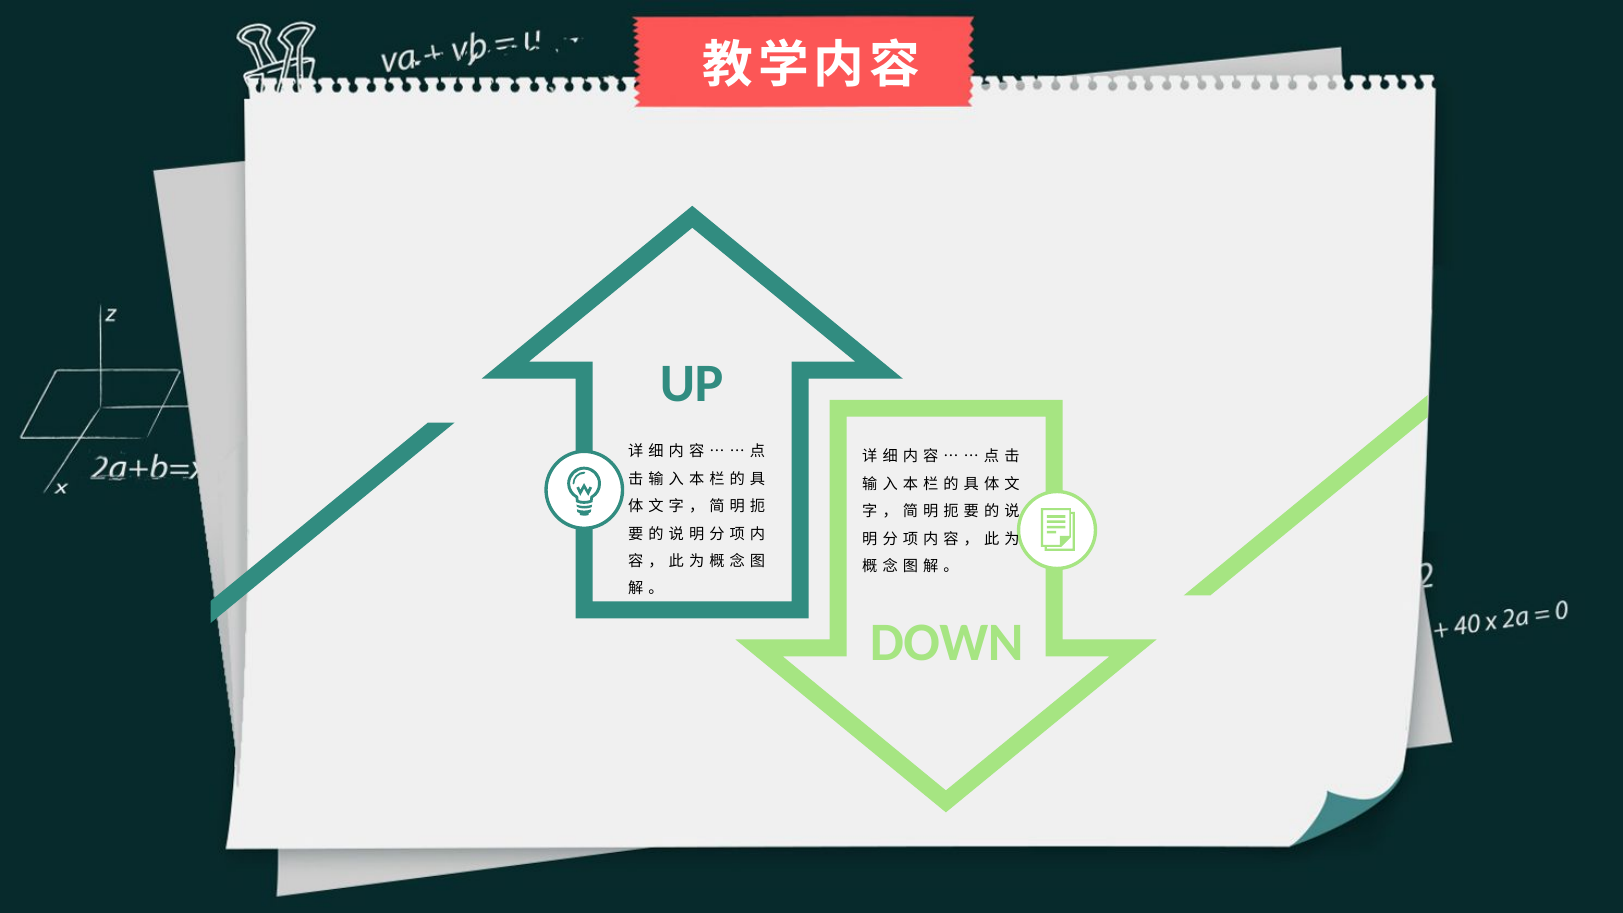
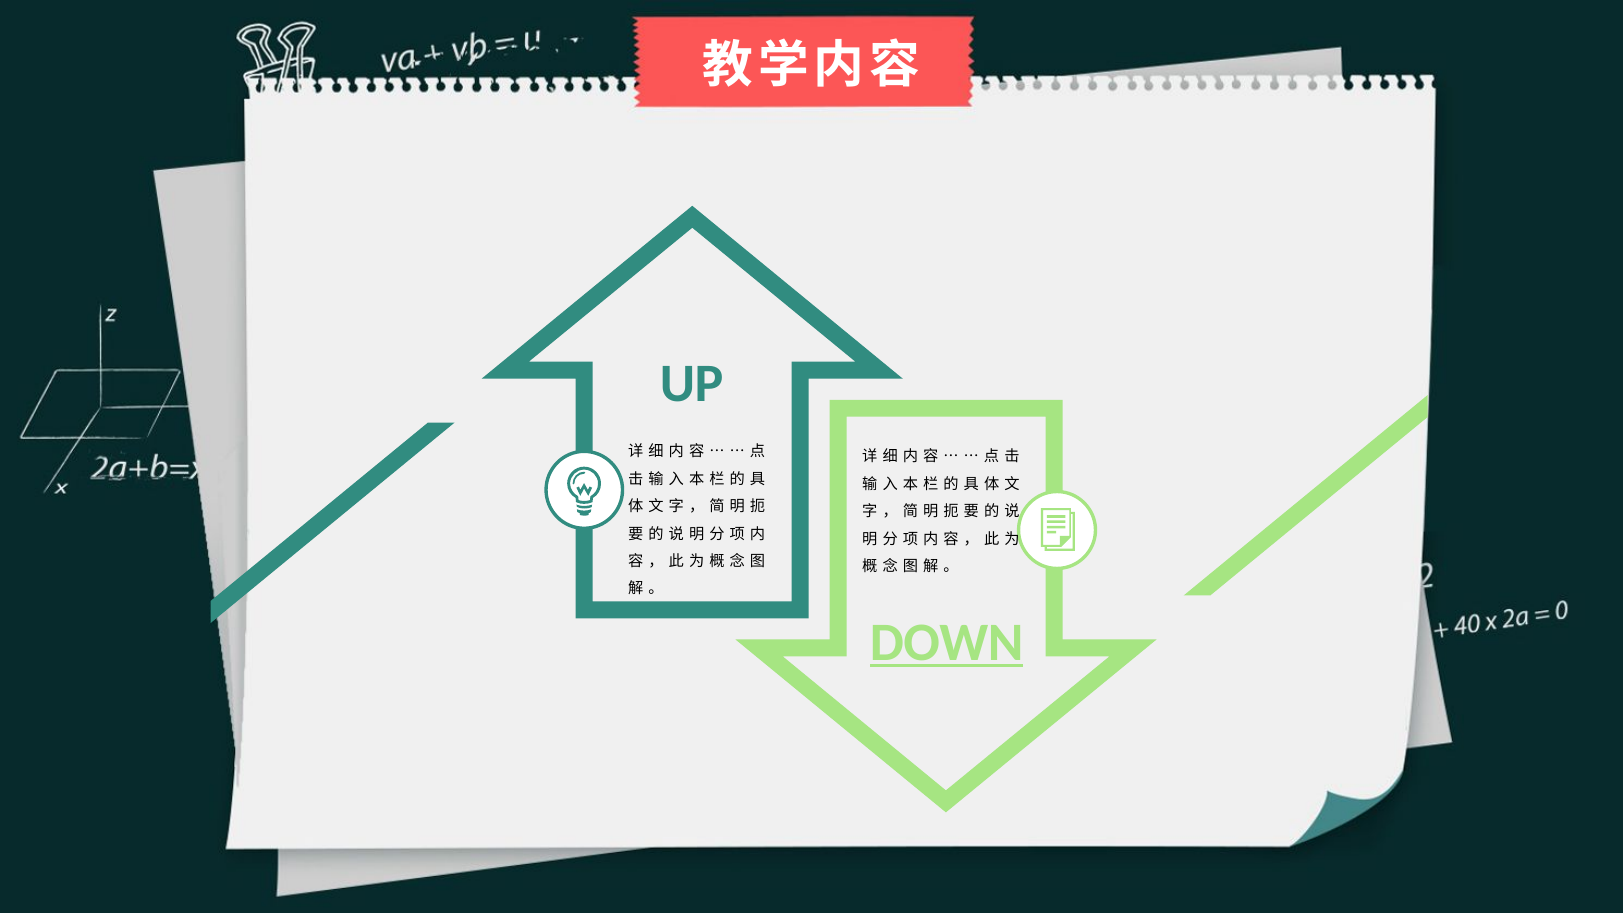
DOWN underline: none -> present
